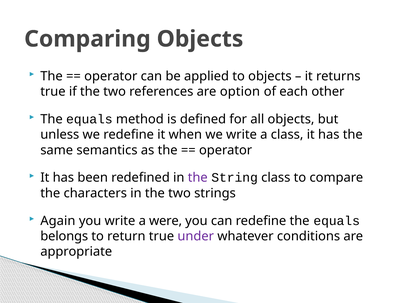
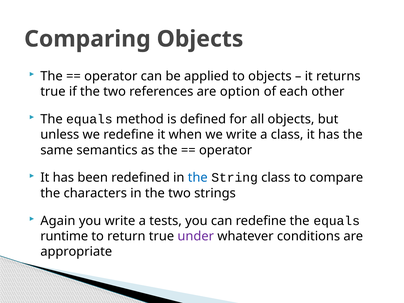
the at (198, 178) colour: purple -> blue
were: were -> tests
belongs: belongs -> runtime
